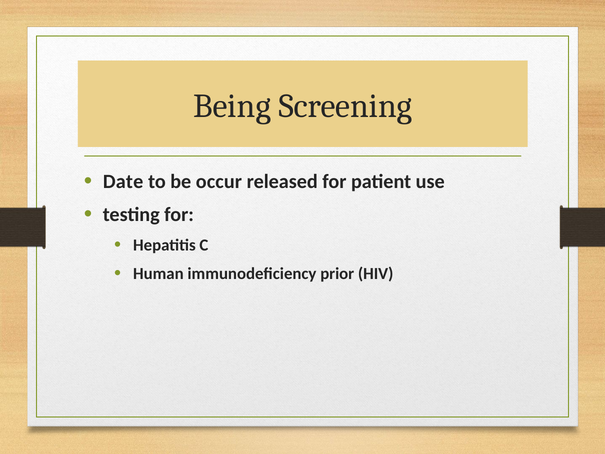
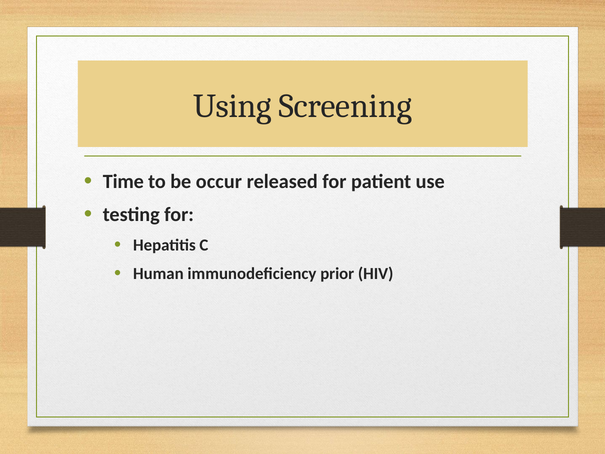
Being: Being -> Using
Date: Date -> Time
